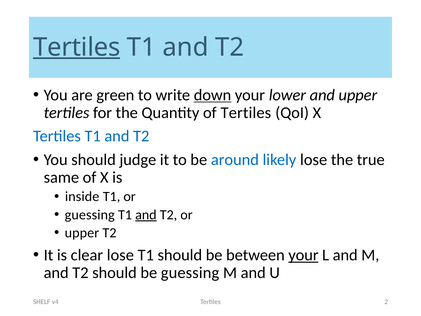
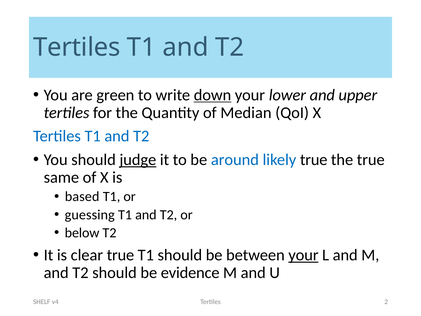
Tertiles at (77, 47) underline: present -> none
of Tertiles: Tertiles -> Median
judge underline: none -> present
likely lose: lose -> true
inside: inside -> based
and at (146, 215) underline: present -> none
upper at (82, 233): upper -> below
clear lose: lose -> true
be guessing: guessing -> evidence
